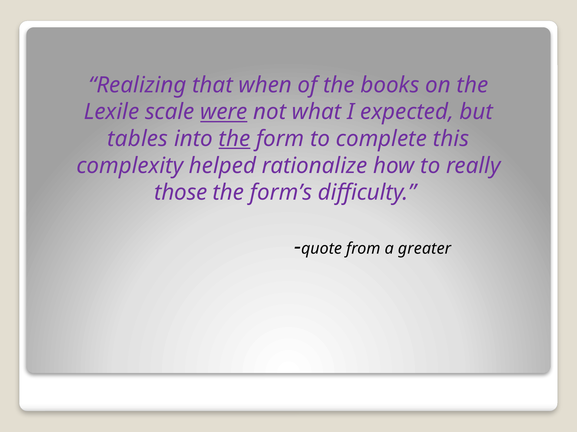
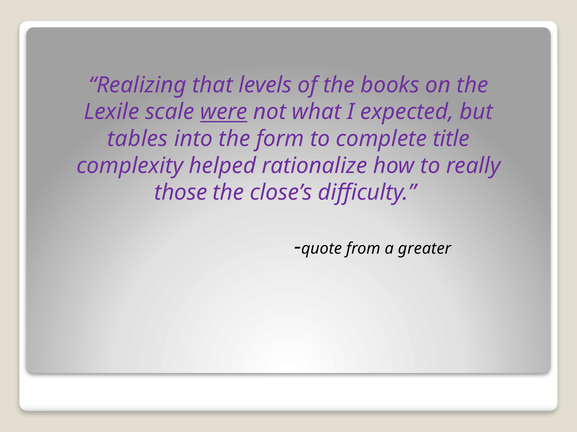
when: when -> levels
the at (234, 139) underline: present -> none
this: this -> title
form’s: form’s -> close’s
